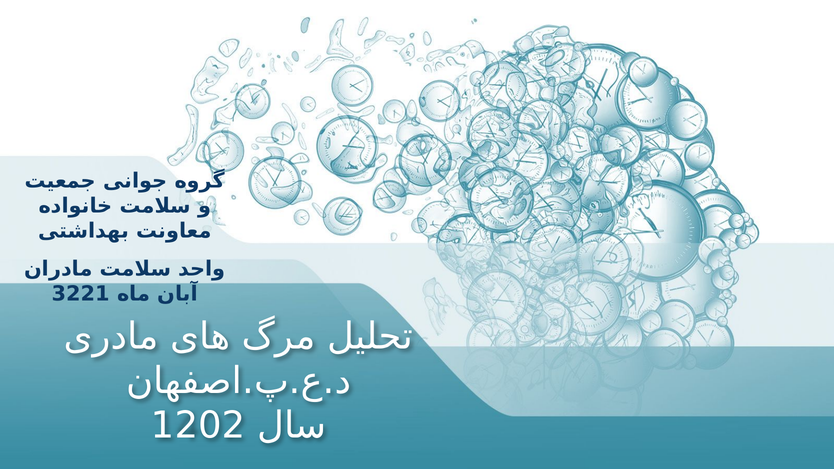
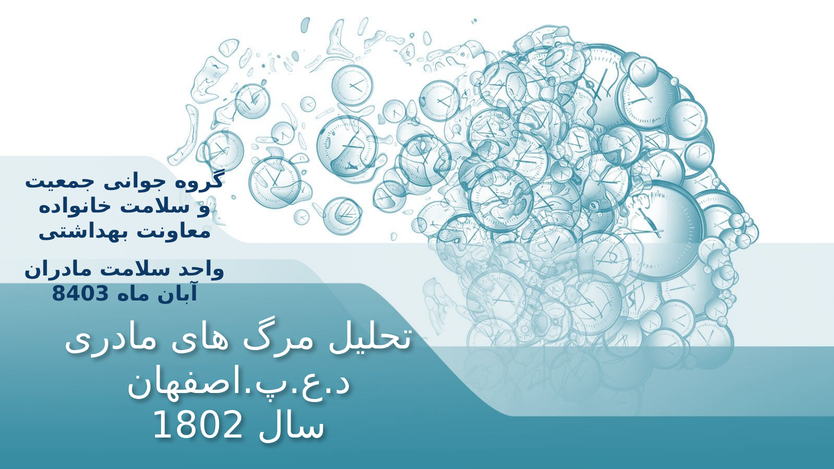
3221: 3221 -> 8403
1202: 1202 -> 1802
